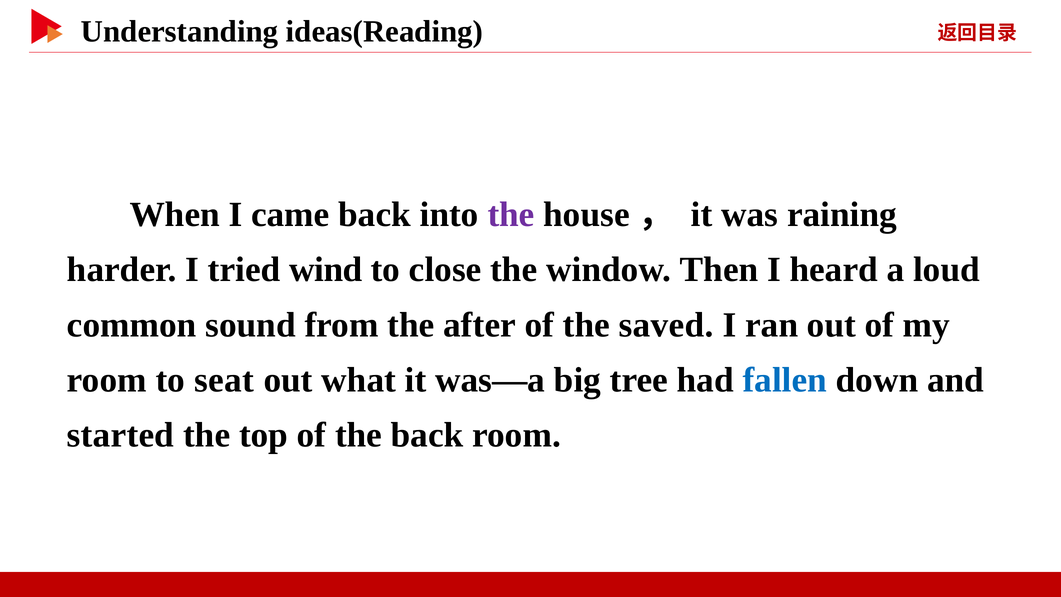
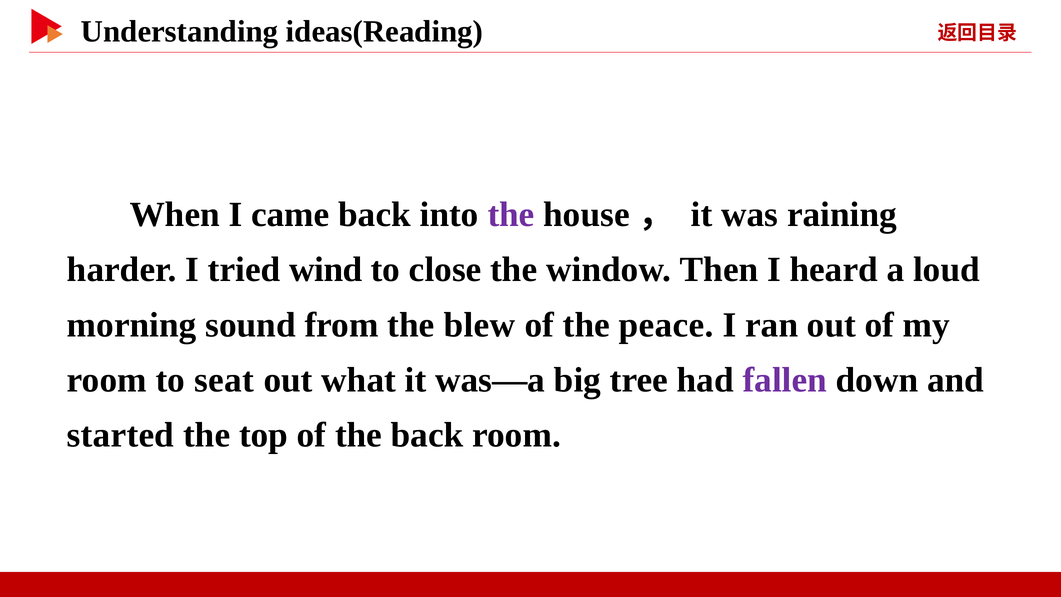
common: common -> morning
after: after -> blew
saved: saved -> peace
fallen colour: blue -> purple
